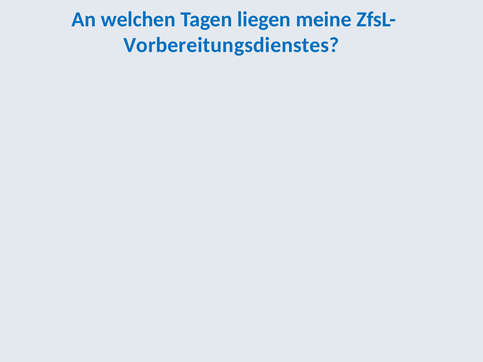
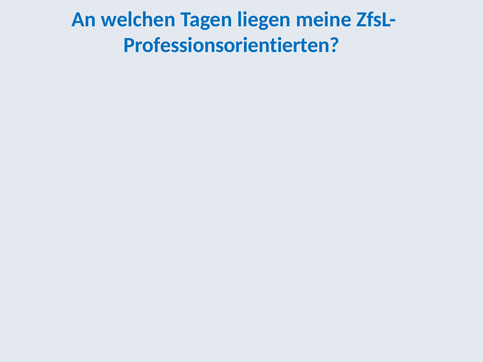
Vorbereitungsdienstes: Vorbereitungsdienstes -> Professionsorientierten
